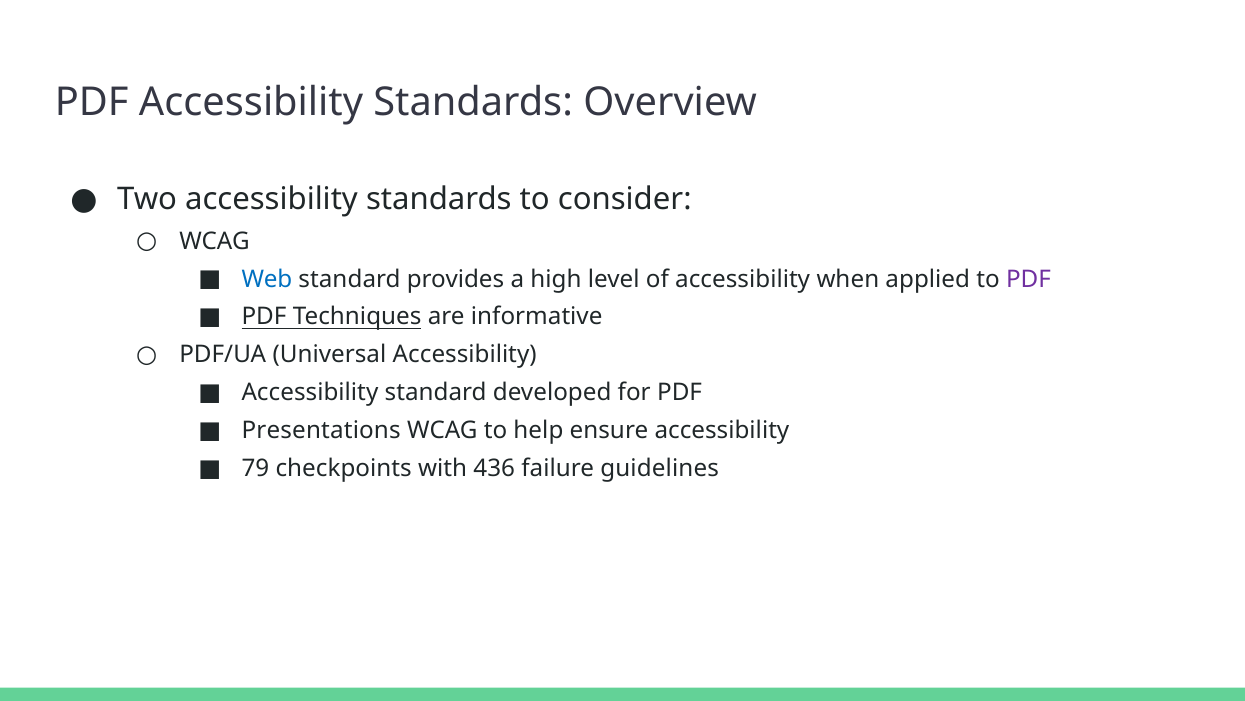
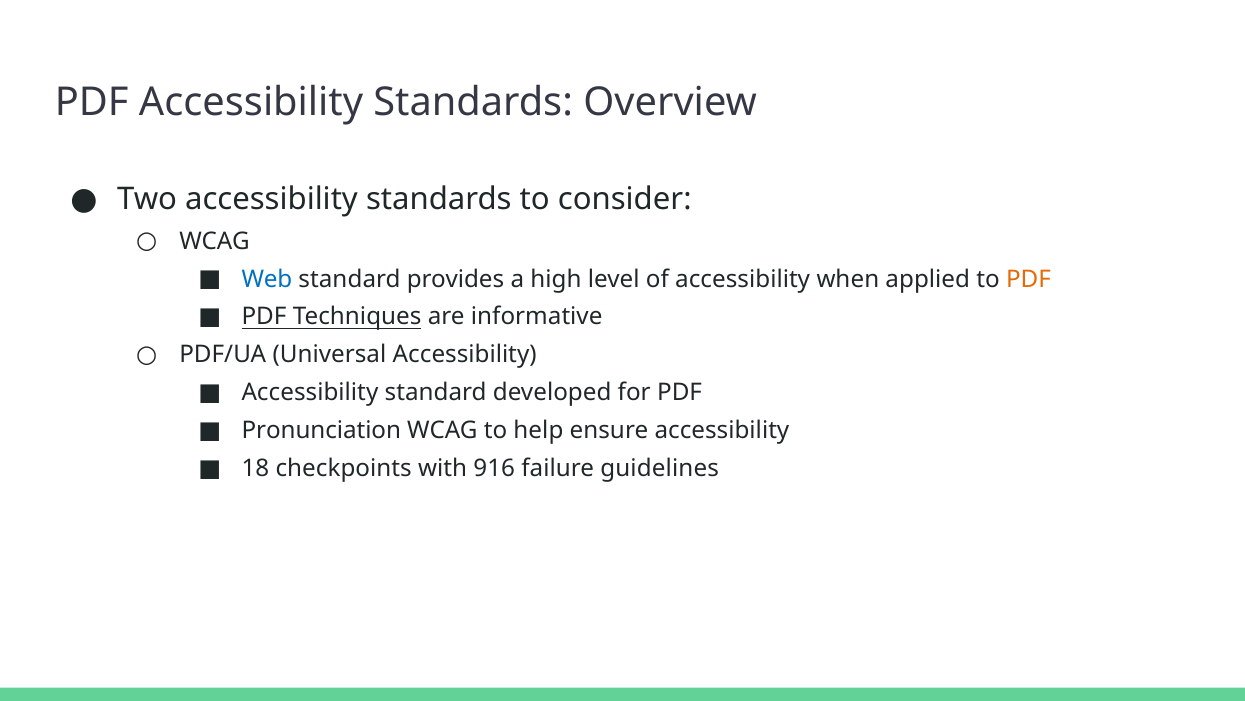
PDF at (1029, 279) colour: purple -> orange
Presentations: Presentations -> Pronunciation
79: 79 -> 18
436: 436 -> 916
